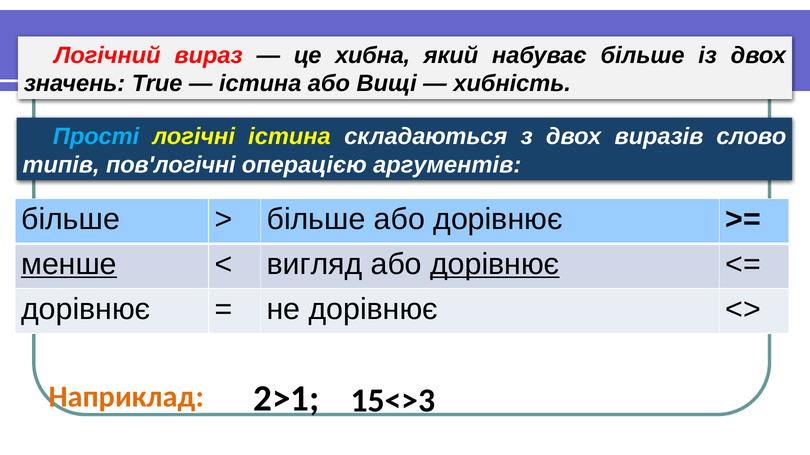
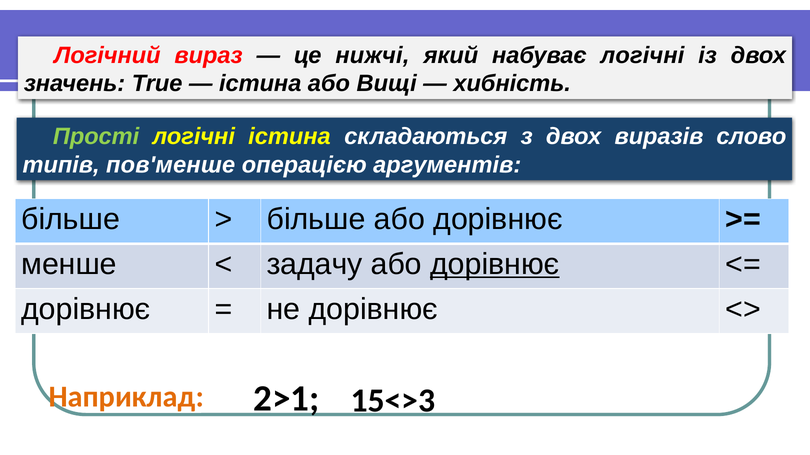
хибна: хибна -> нижчі
набуває більше: більше -> логічні
Прості colour: light blue -> light green
пов'логічні: пов'логічні -> пов'менше
менше underline: present -> none
вигляд: вигляд -> задачу
